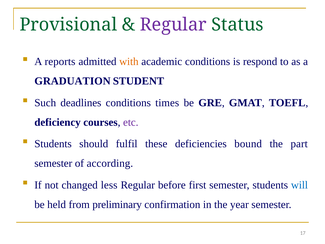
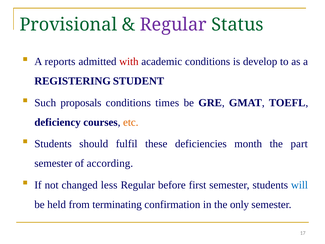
with colour: orange -> red
respond: respond -> develop
GRADUATION: GRADUATION -> REGISTERING
deadlines: deadlines -> proposals
etc colour: purple -> orange
bound: bound -> month
preliminary: preliminary -> terminating
year: year -> only
